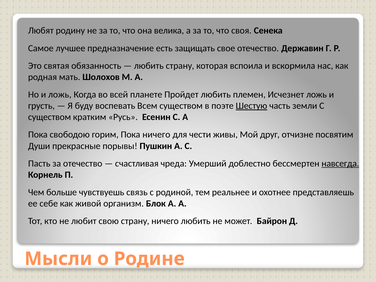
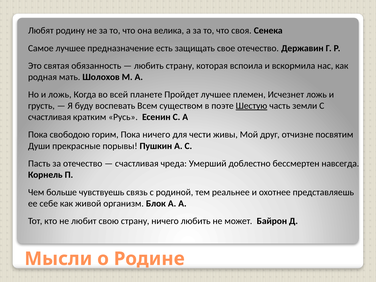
Пройдет любить: любить -> лучшее
существом at (50, 117): существом -> счастливая
навсегда underline: present -> none
